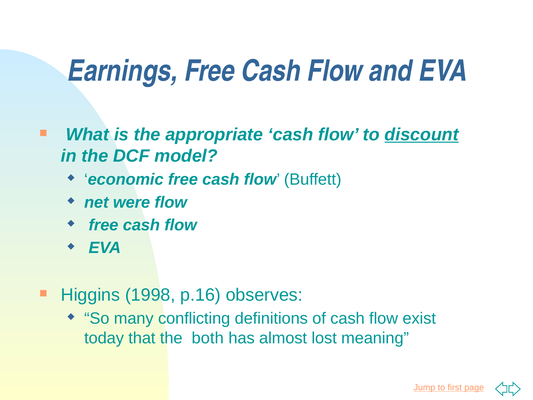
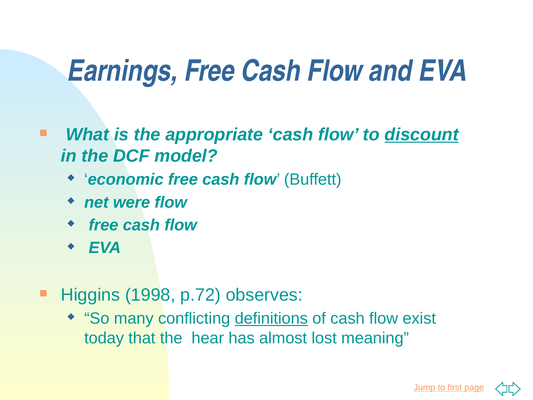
p.16: p.16 -> p.72
definitions underline: none -> present
both: both -> hear
